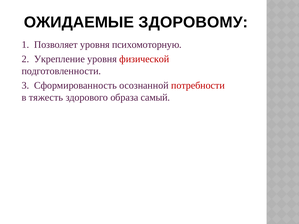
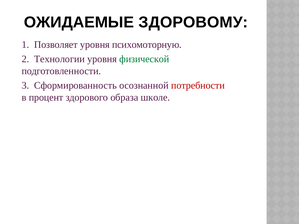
Укрепление: Укрепление -> Технологии
физической colour: red -> green
тяжесть: тяжесть -> процент
самый: самый -> школе
